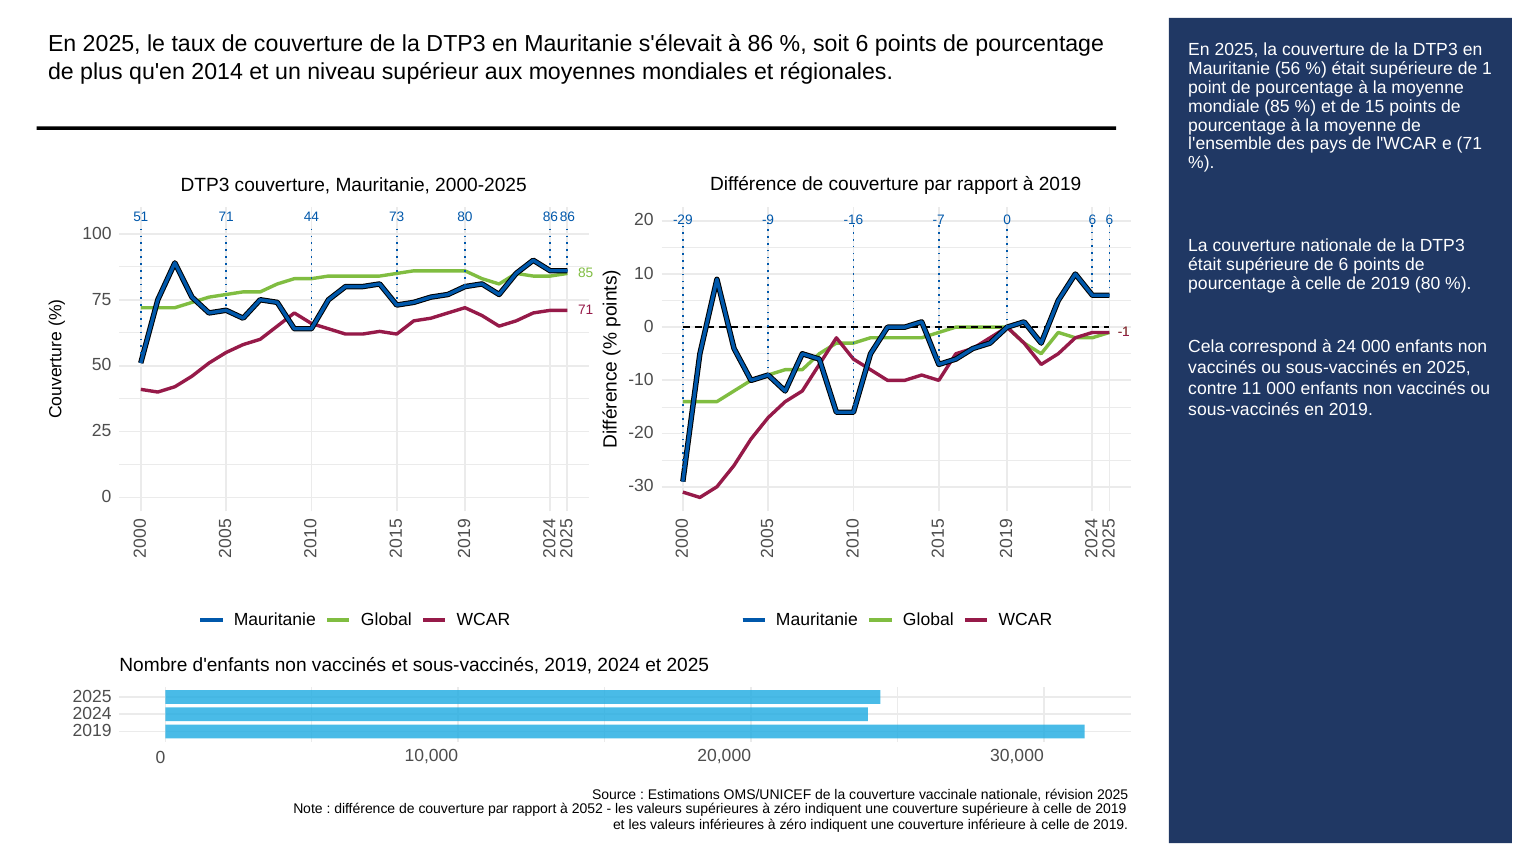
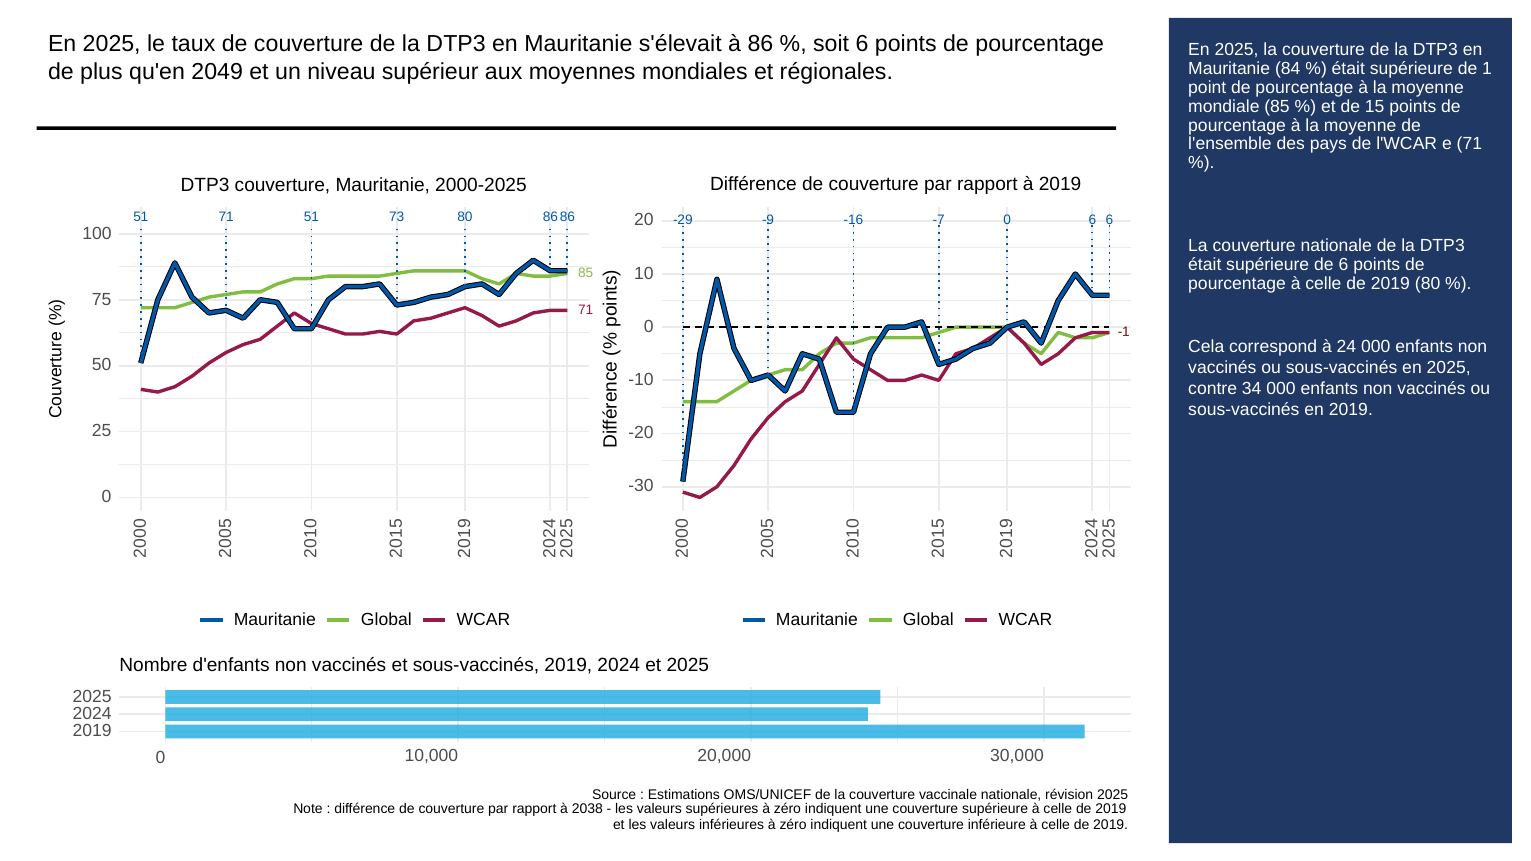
56: 56 -> 84
2014: 2014 -> 2049
71 44: 44 -> 51
11: 11 -> 34
2052: 2052 -> 2038
